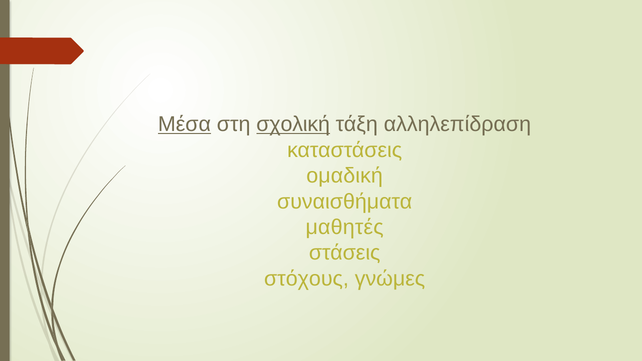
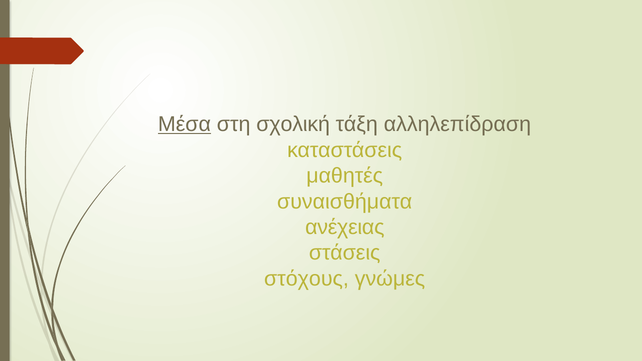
σχολική underline: present -> none
ομαδική: ομαδική -> μαθητές
μαθητές: μαθητές -> ανέχειας
